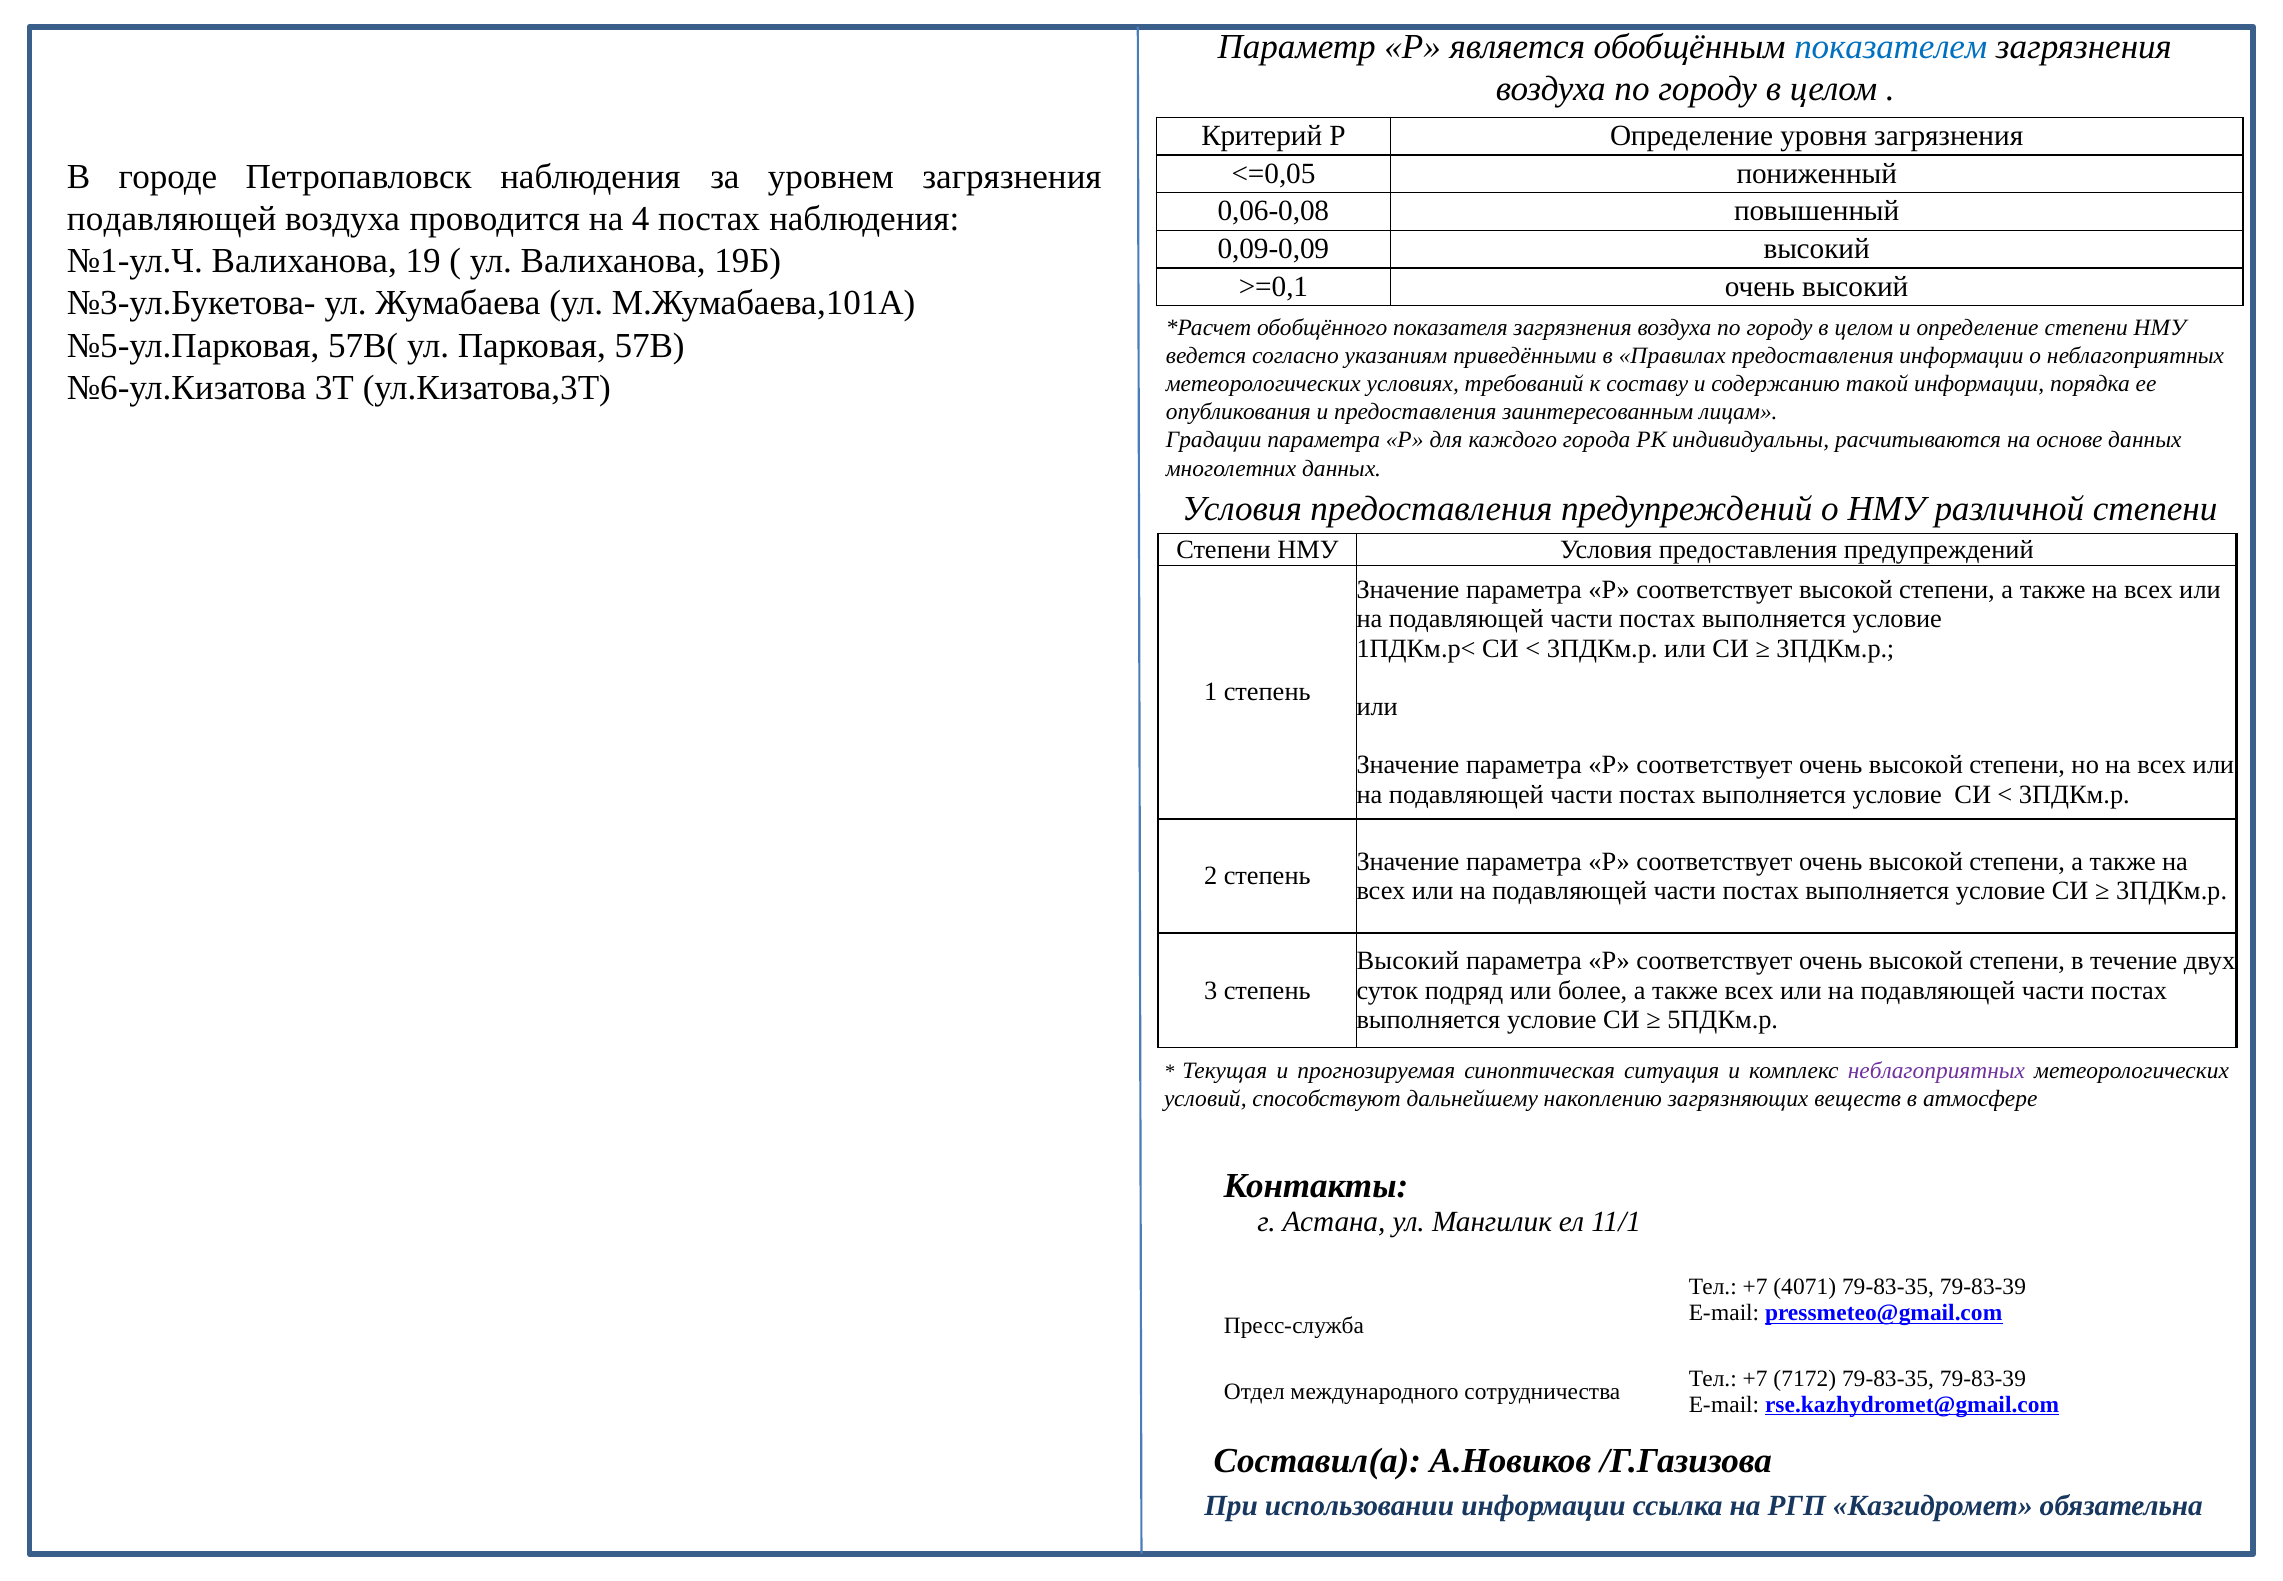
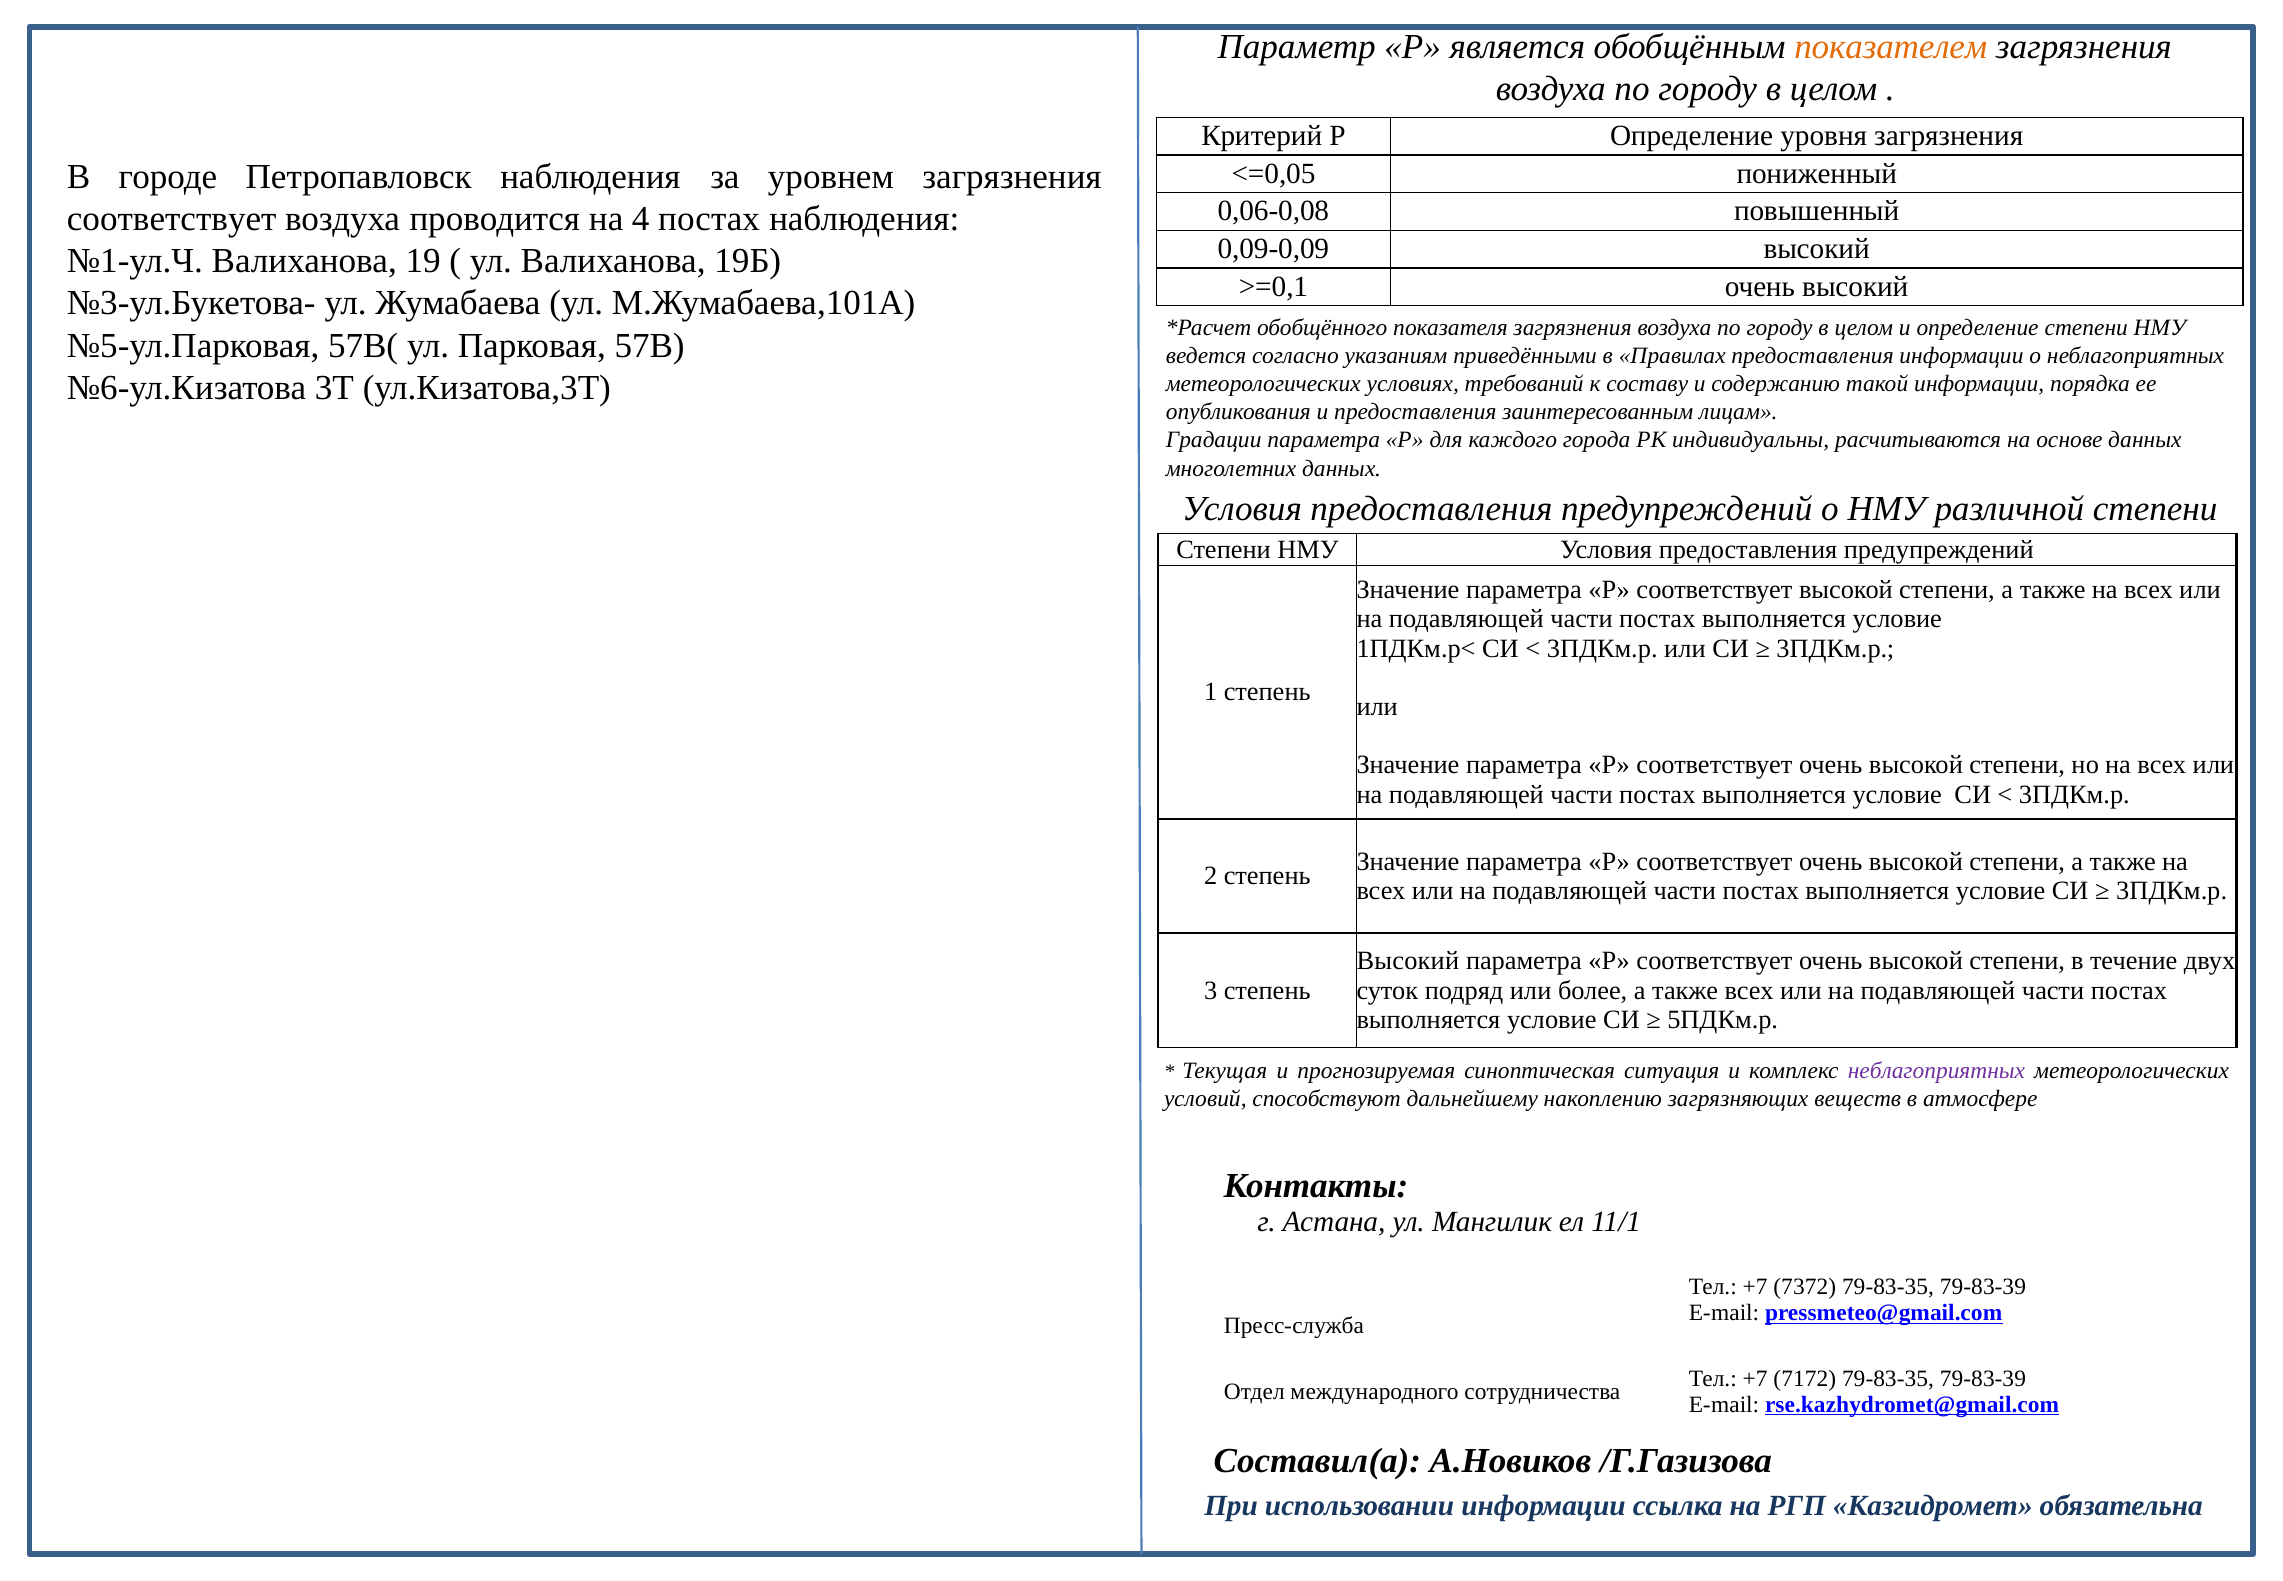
показателем colour: blue -> orange
подавляющей at (172, 219): подавляющей -> соответствует
4071: 4071 -> 7372
